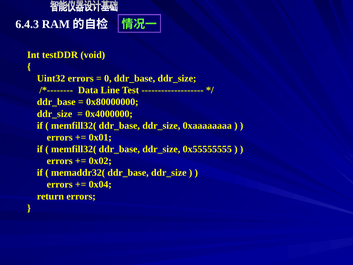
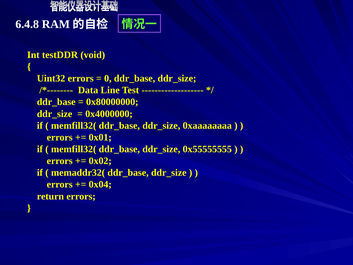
6.4.3: 6.4.3 -> 6.4.8
